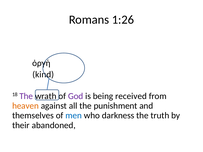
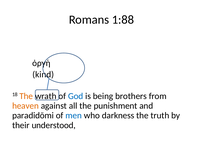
1:26: 1:26 -> 1:88
The at (26, 96) colour: purple -> orange
God colour: purple -> blue
received: received -> brothers
themselves: themselves -> paradidōmi
abandoned: abandoned -> understood
